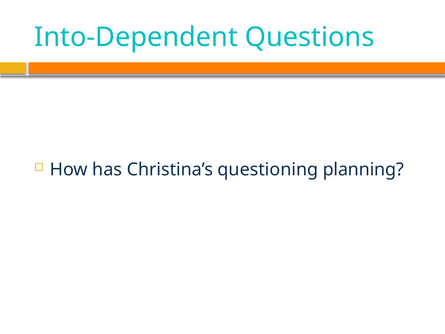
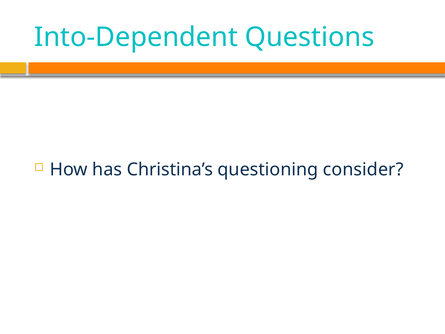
planning: planning -> consider
